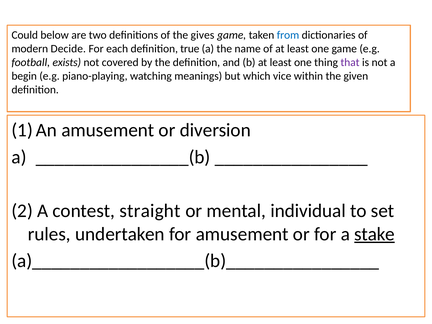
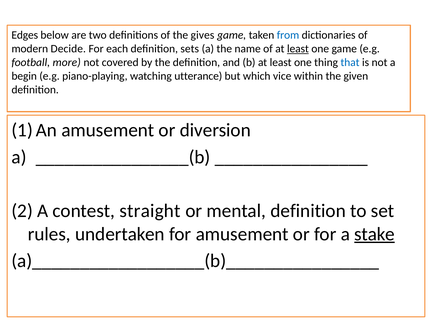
Could: Could -> Edges
true: true -> sets
least at (298, 49) underline: none -> present
exists: exists -> more
that colour: purple -> blue
meanings: meanings -> utterance
mental individual: individual -> definition
